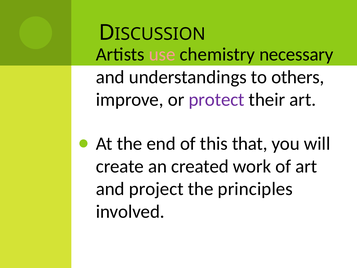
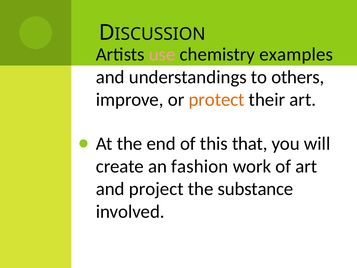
necessary: necessary -> examples
protect colour: purple -> orange
created: created -> fashion
principles: principles -> substance
